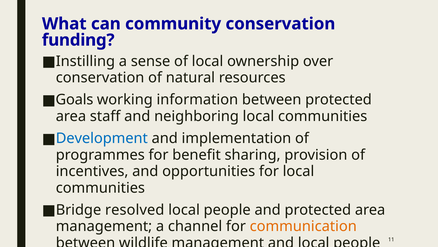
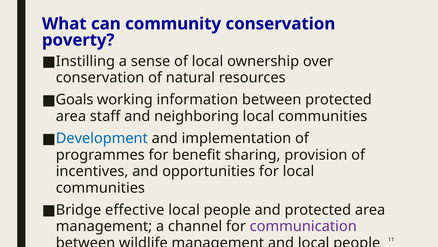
funding: funding -> poverty
resolved: resolved -> effective
communication colour: orange -> purple
